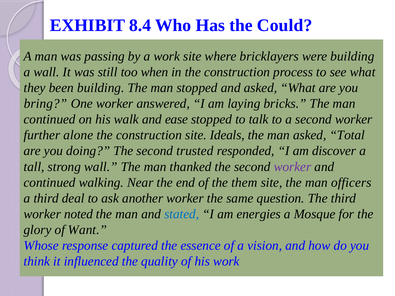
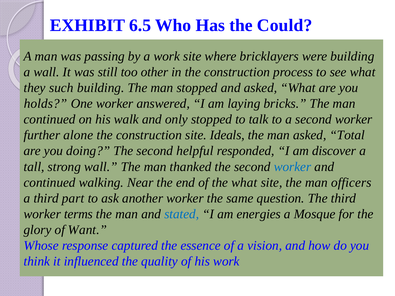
8.4: 8.4 -> 6.5
when: when -> other
been: been -> such
bring: bring -> holds
ease: ease -> only
trusted: trusted -> helpful
worker at (292, 167) colour: purple -> blue
the them: them -> what
deal: deal -> part
noted: noted -> terms
